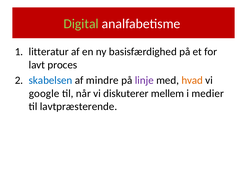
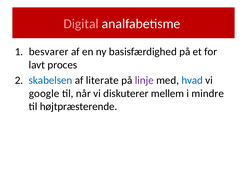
Digital colour: light green -> pink
litteratur: litteratur -> besvarer
mindre: mindre -> literate
hvad colour: orange -> blue
medier: medier -> mindre
lavtpræsterende: lavtpræsterende -> højtpræsterende
